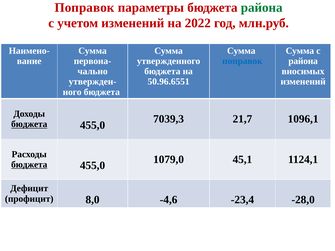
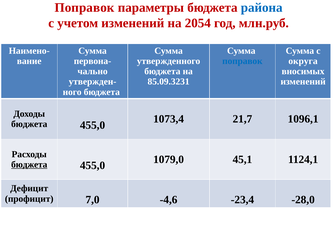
района at (262, 8) colour: green -> blue
2022: 2022 -> 2054
района at (303, 61): района -> округа
50.96.6551: 50.96.6551 -> 85.09.3231
7039,3: 7039,3 -> 1073,4
бюджета at (29, 124) underline: present -> none
8,0: 8,0 -> 7,0
